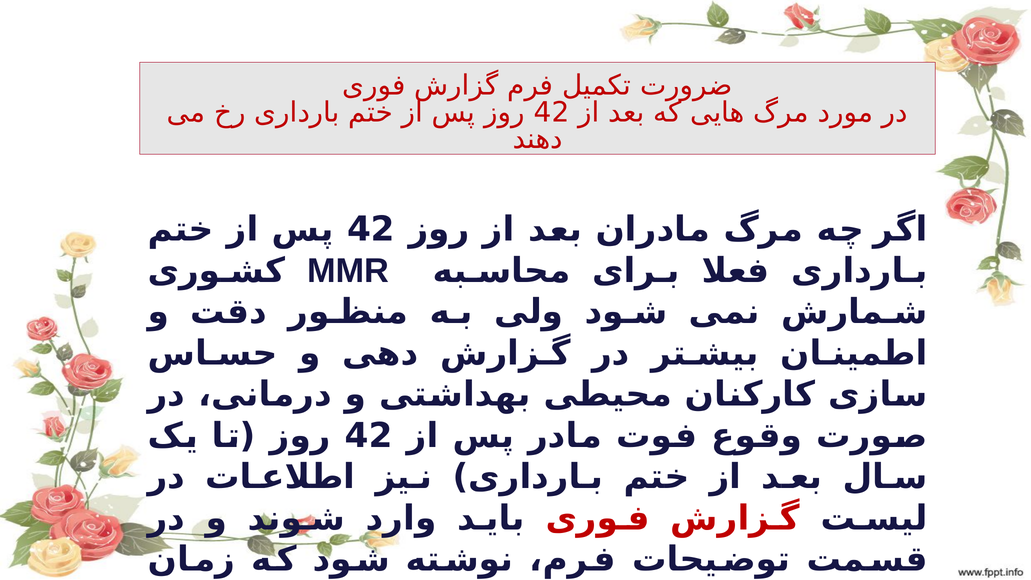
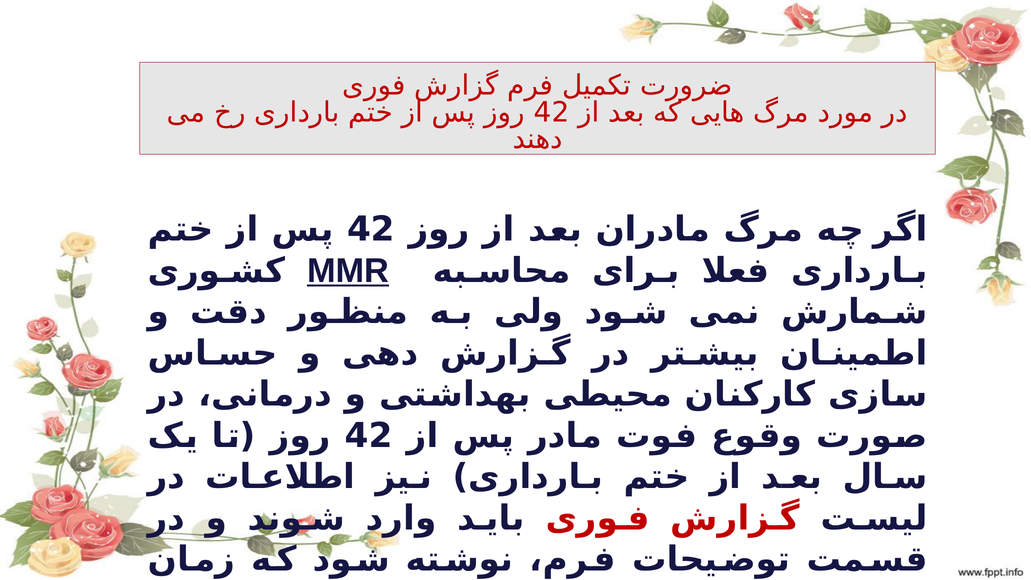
MMR underline: none -> present
